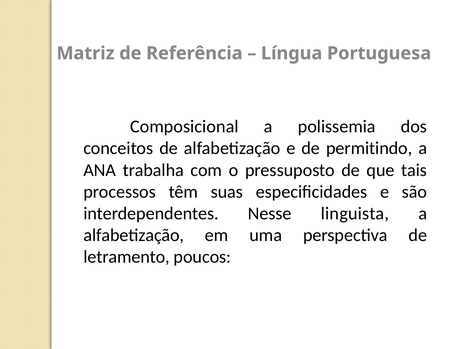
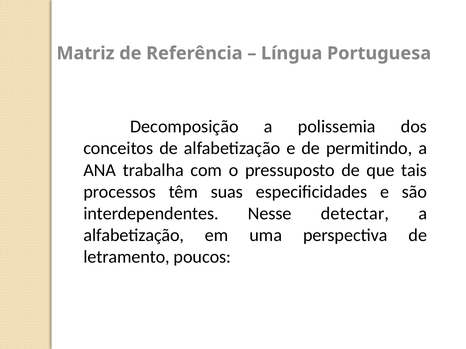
Composicional: Composicional -> Decomposição
linguista: linguista -> detectar
